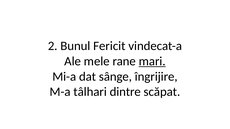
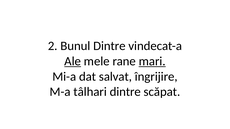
Bunul Fericit: Fericit -> Dintre
Ale underline: none -> present
sânge: sânge -> salvat
